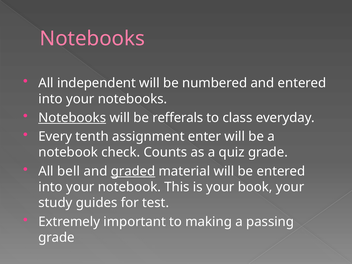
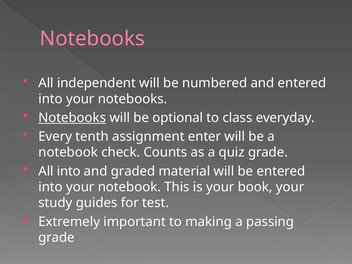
refferals: refferals -> optional
All bell: bell -> into
graded underline: present -> none
